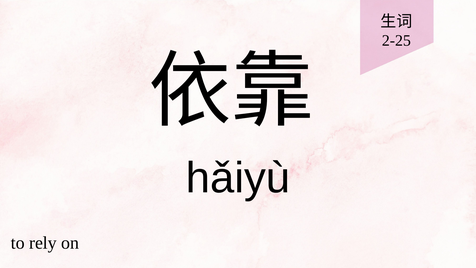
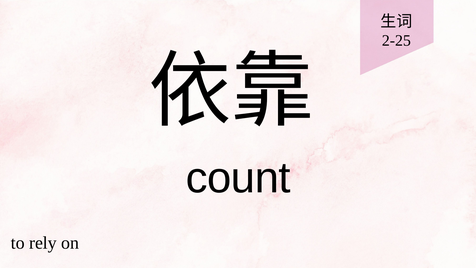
hǎiyù: hǎiyù -> count
